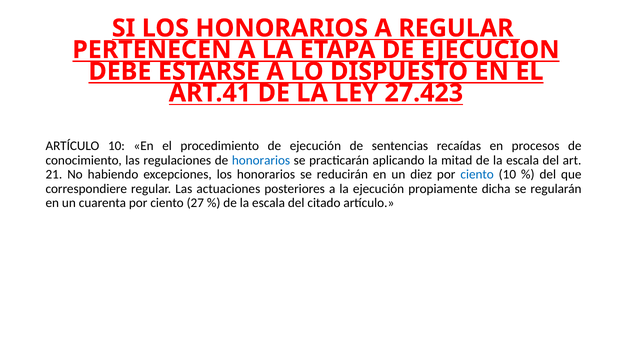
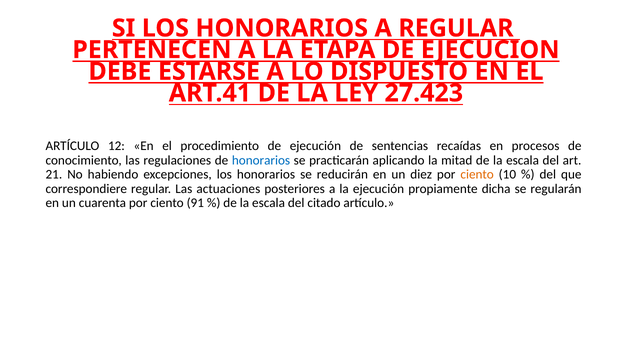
ARTÍCULO 10: 10 -> 12
ciento at (477, 174) colour: blue -> orange
27: 27 -> 91
